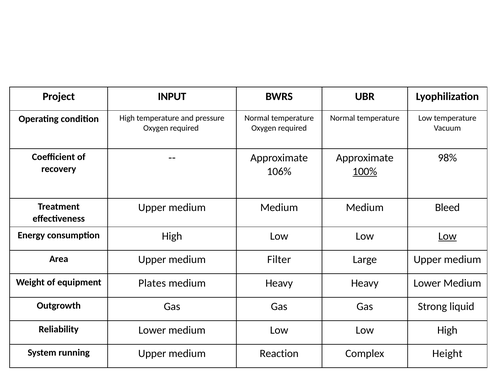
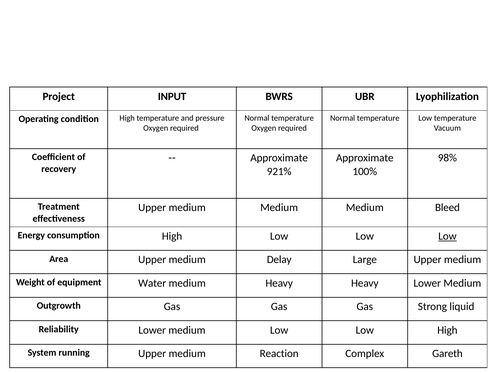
106%: 106% -> 921%
100% underline: present -> none
Filter: Filter -> Delay
Plates: Plates -> Water
Height: Height -> Gareth
